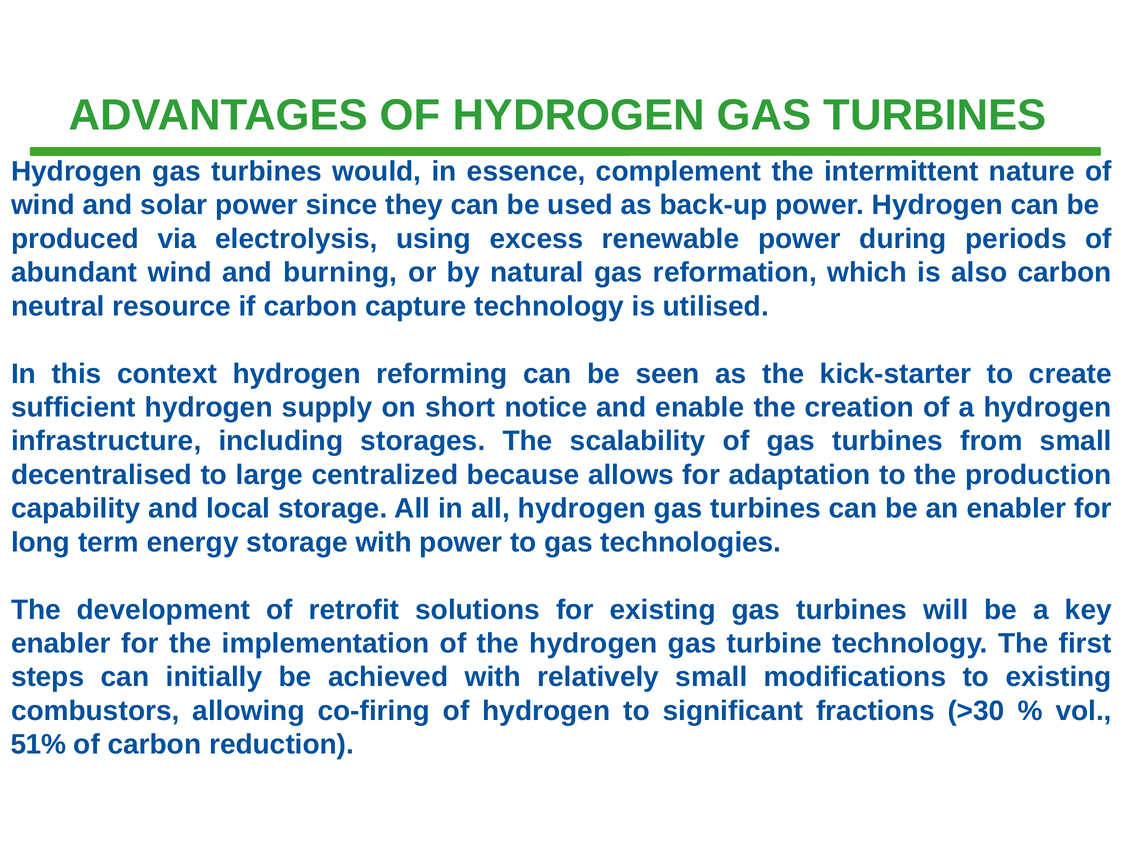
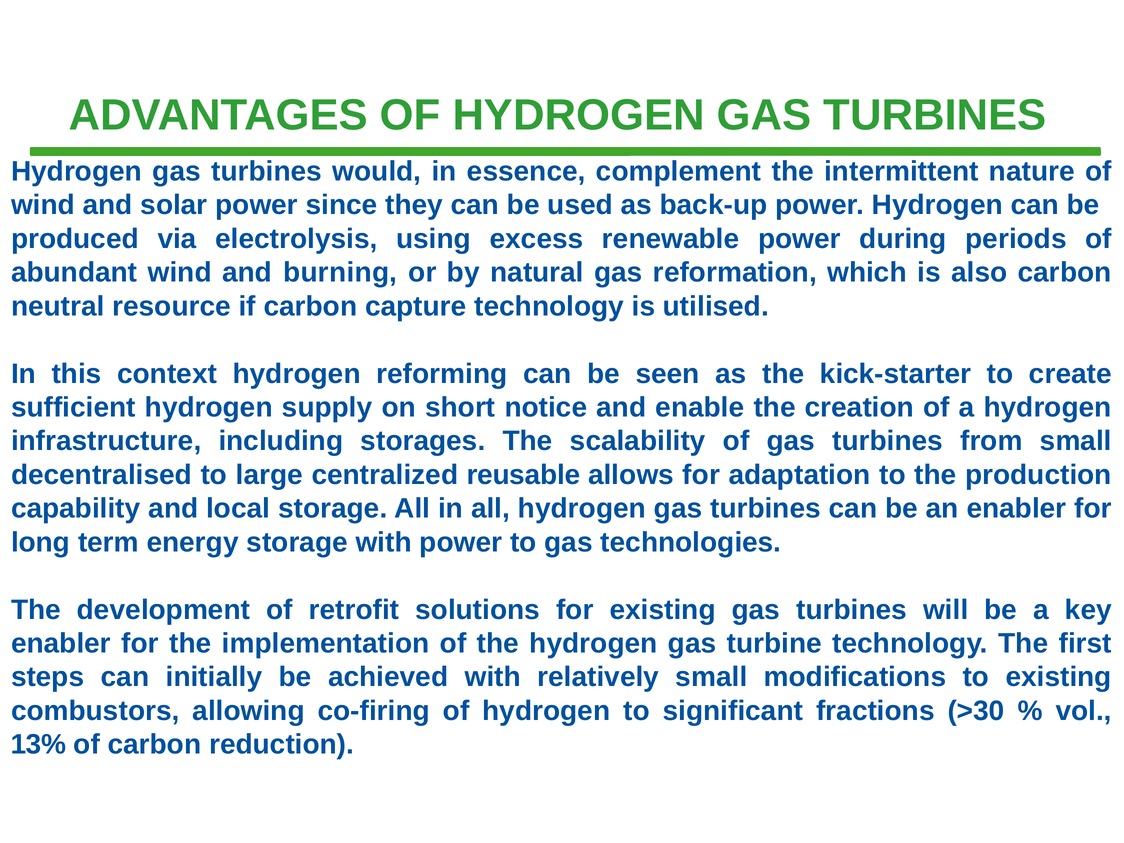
because: because -> reusable
51%: 51% -> 13%
